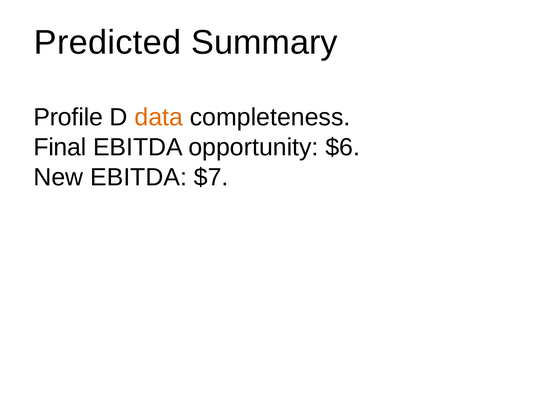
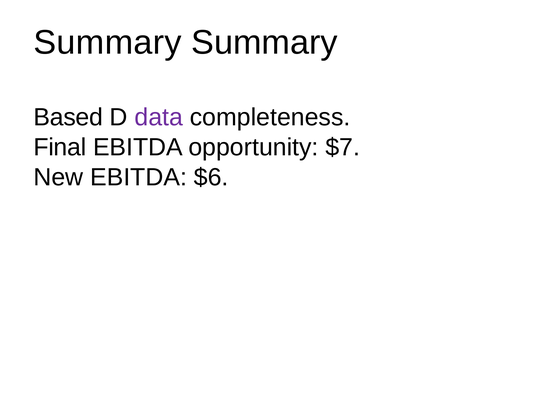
Predicted at (108, 43): Predicted -> Summary
Profile: Profile -> Based
data colour: orange -> purple
$6: $6 -> $7
$7: $7 -> $6
